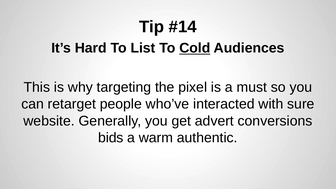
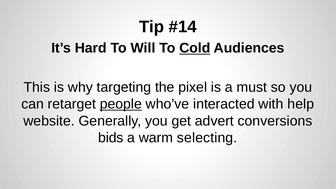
List: List -> Will
people underline: none -> present
sure: sure -> help
authentic: authentic -> selecting
